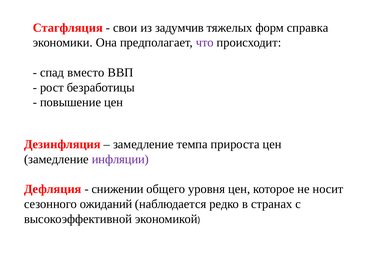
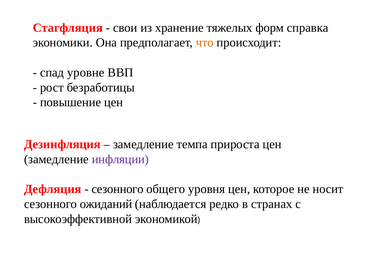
задумчив: задумчив -> хранение
что colour: purple -> orange
вместо: вместо -> уровне
снижении at (118, 189): снижении -> сезонного
